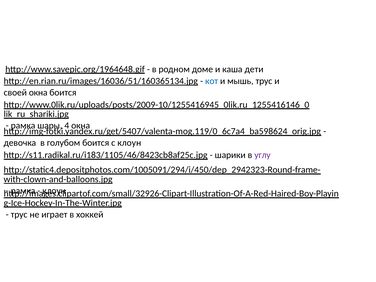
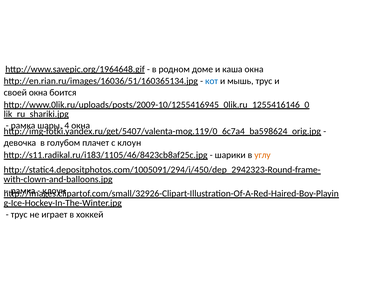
каша дети: дети -> окна
голубом боится: боится -> плачет
углу colour: purple -> orange
